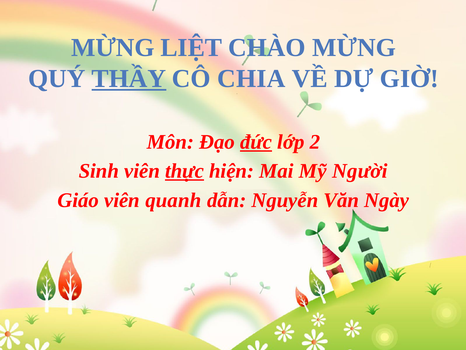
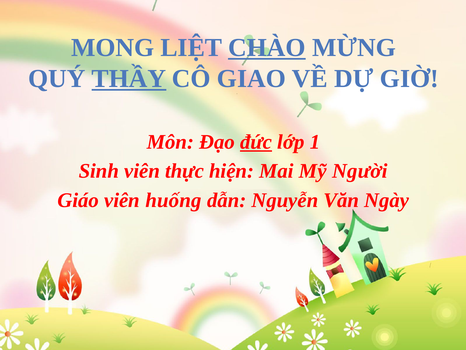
MỪNG at (113, 48): MỪNG -> MONG
CHÀO underline: none -> present
CHIA: CHIA -> GIAO
2: 2 -> 1
thực underline: present -> none
quanh: quanh -> huống
